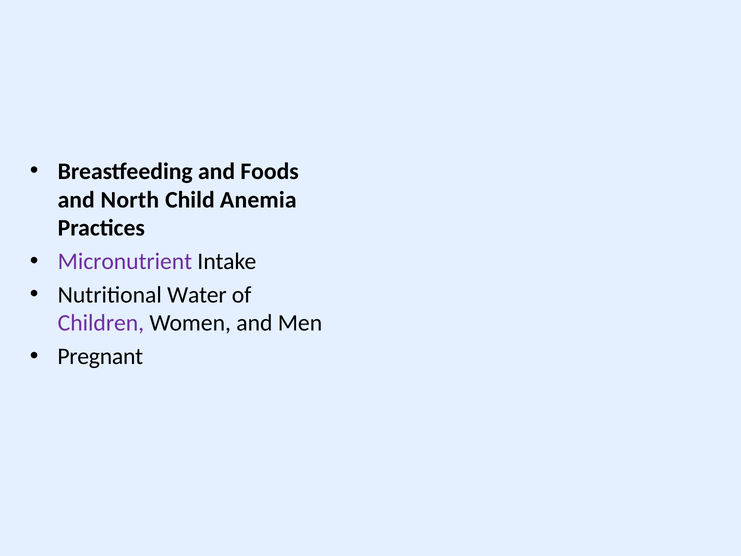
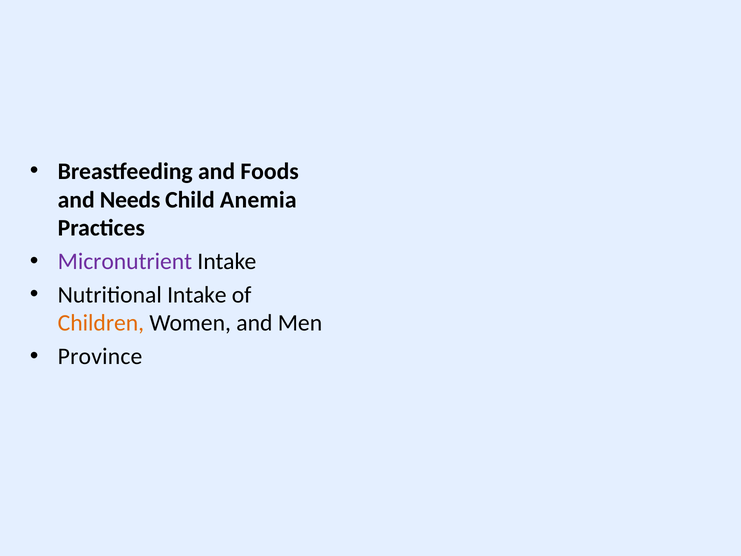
North: North -> Needs
Nutritional Water: Water -> Intake
Children colour: purple -> orange
Pregnant: Pregnant -> Province
